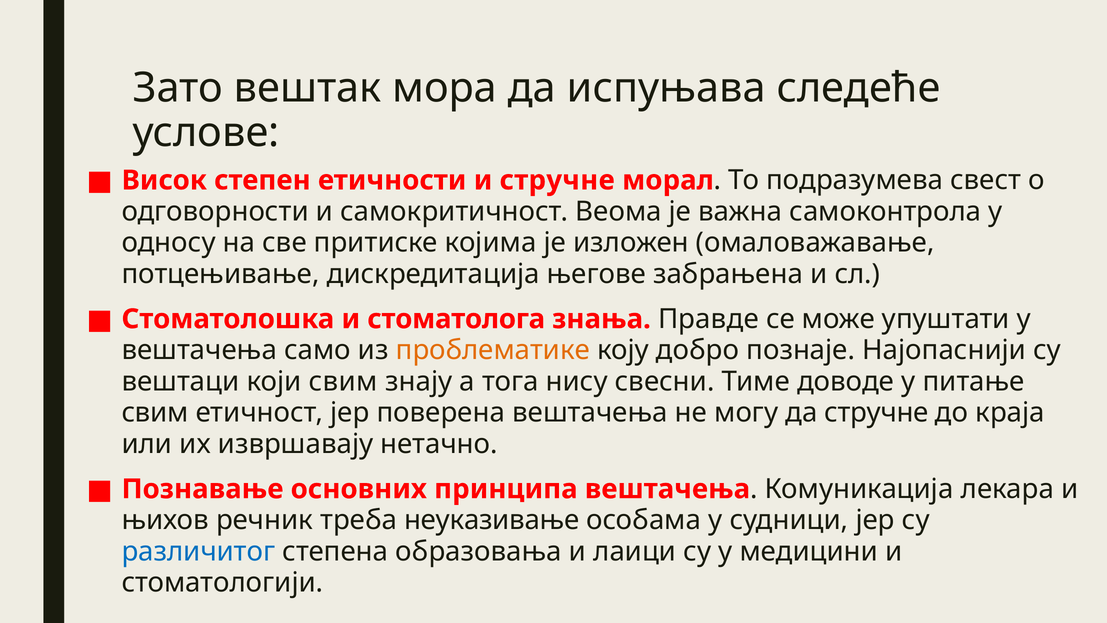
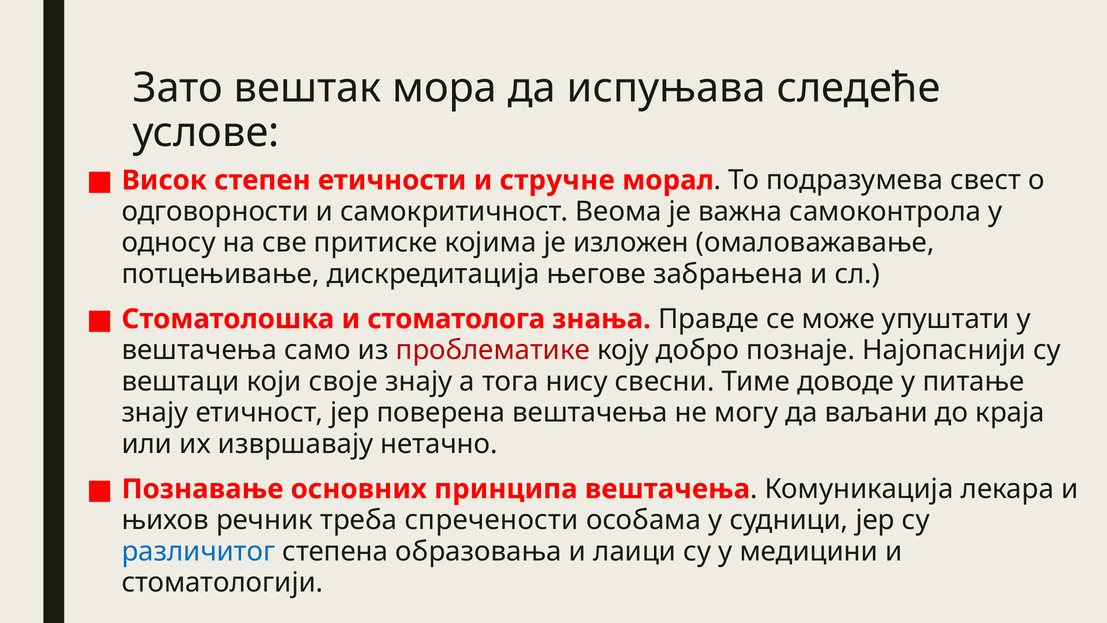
проблематике colour: orange -> red
који свим: свим -> своје
свим at (155, 413): свим -> знају
да стручне: стручне -> ваљани
неуказивање: неуказивање -> спречености
